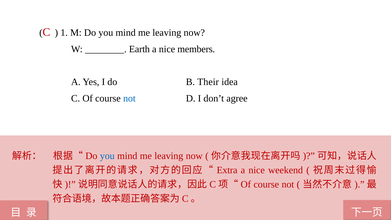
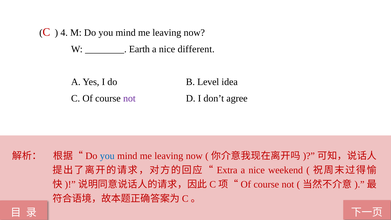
1: 1 -> 4
members: members -> different
Their: Their -> Level
not at (129, 98) colour: blue -> purple
